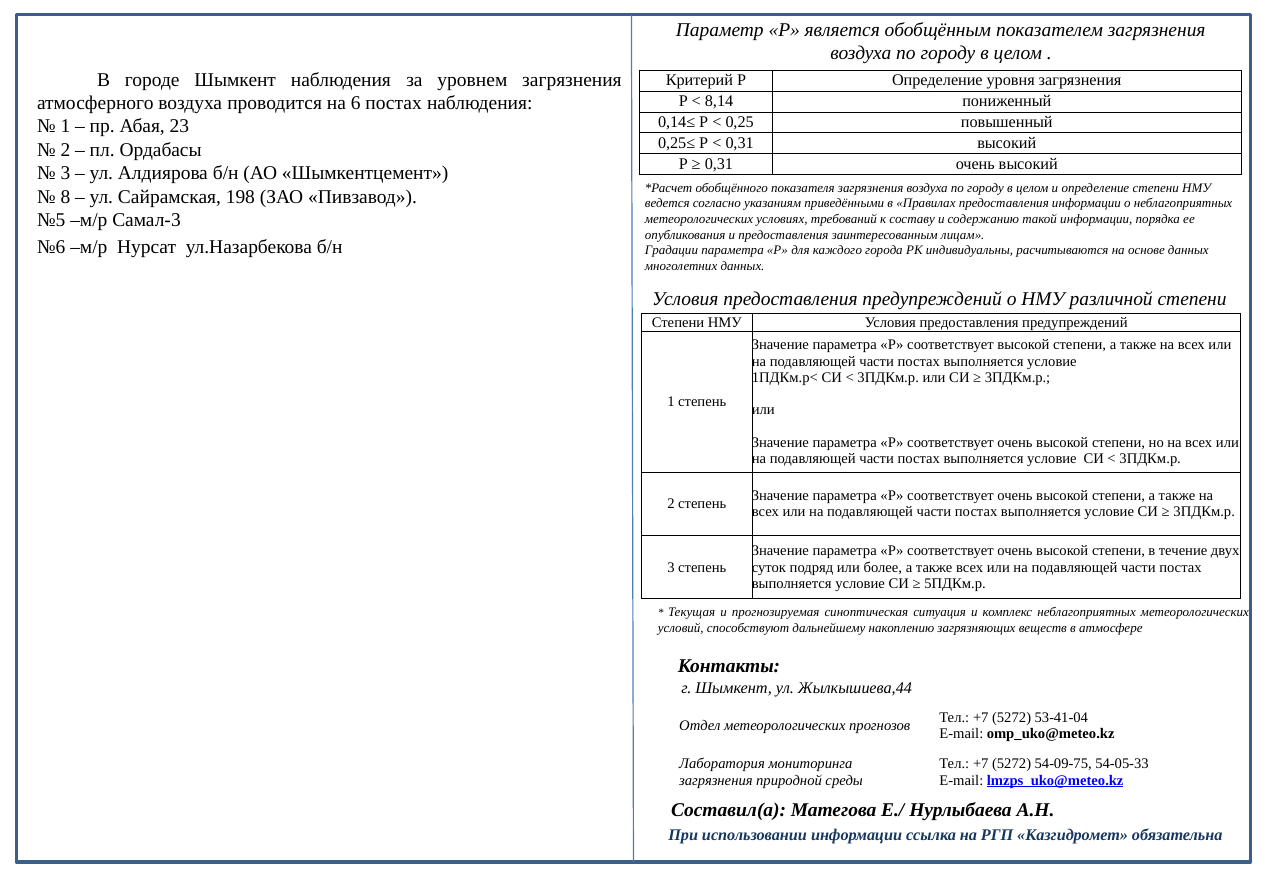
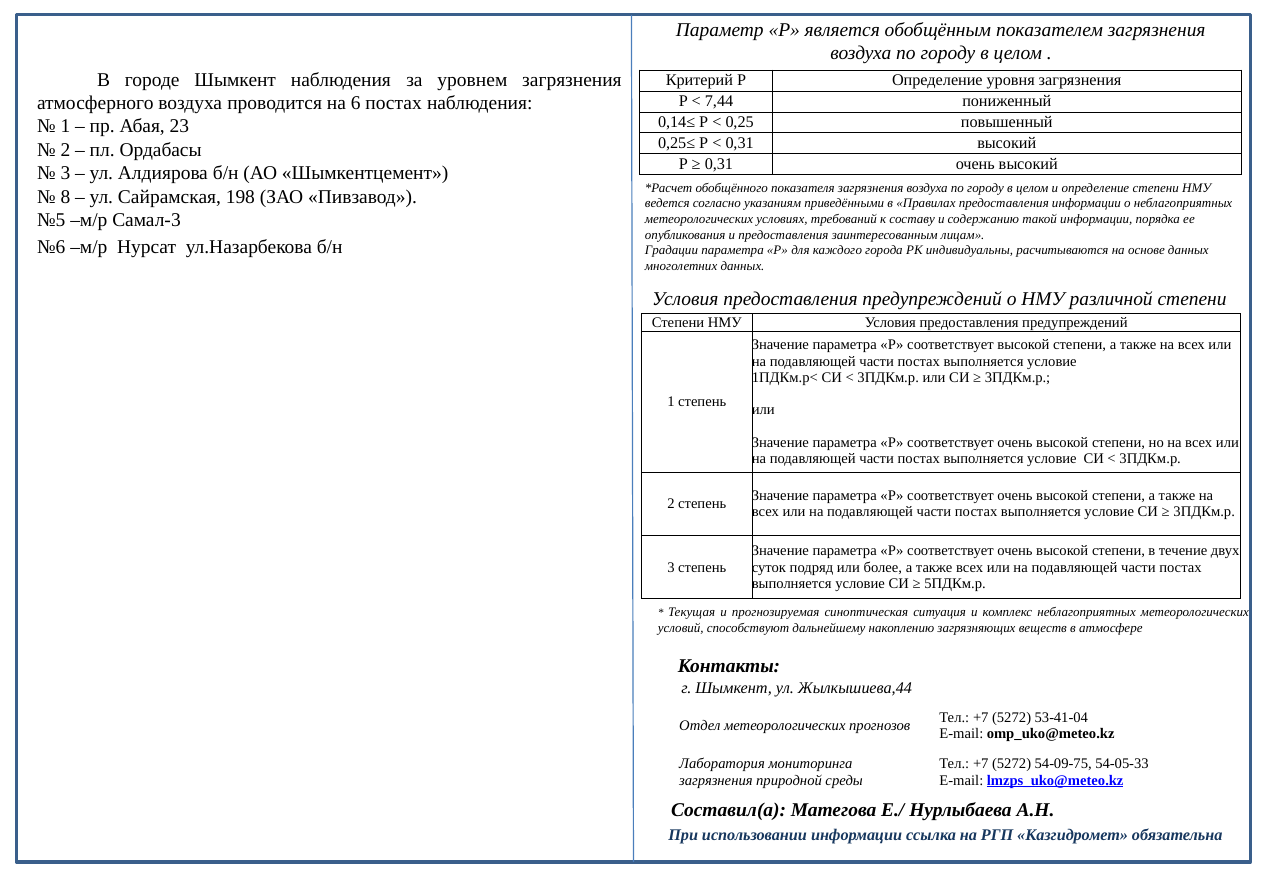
8,14: 8,14 -> 7,44
